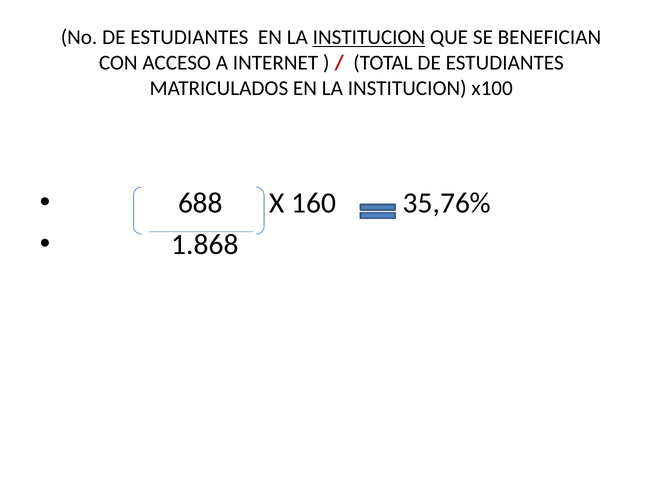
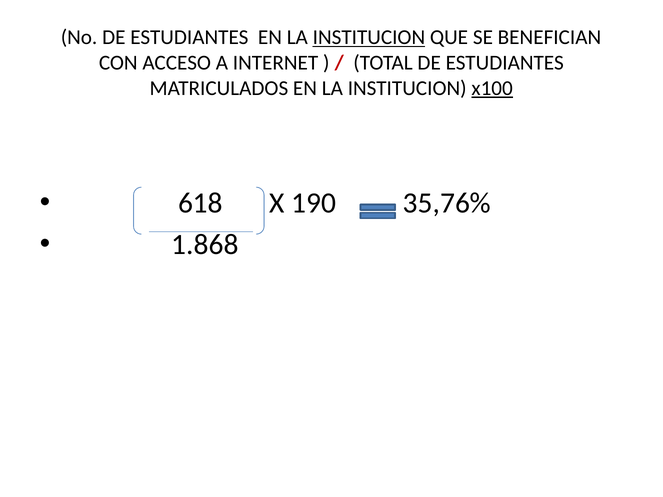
x100 underline: none -> present
688: 688 -> 618
160: 160 -> 190
